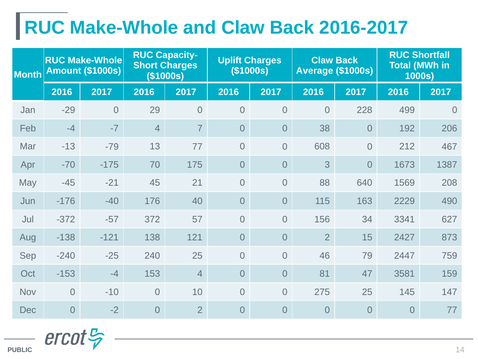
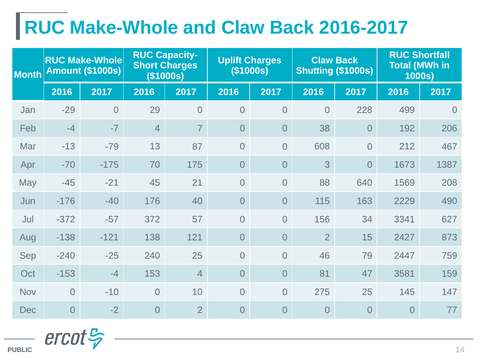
Average: Average -> Shutting
13 77: 77 -> 87
